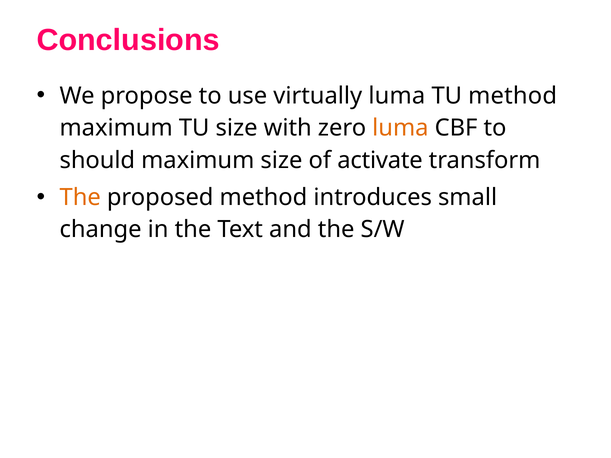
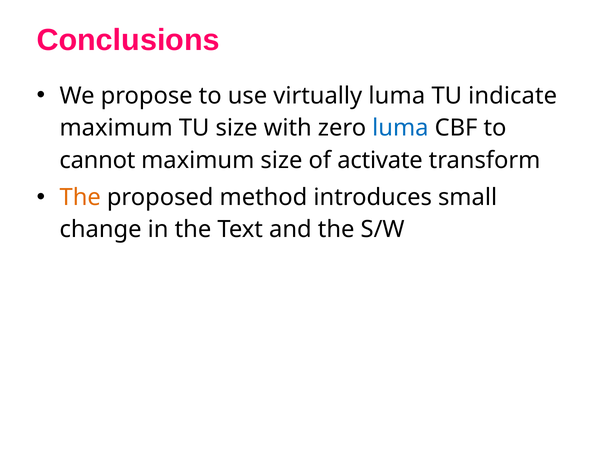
TU method: method -> indicate
luma at (400, 128) colour: orange -> blue
should: should -> cannot
